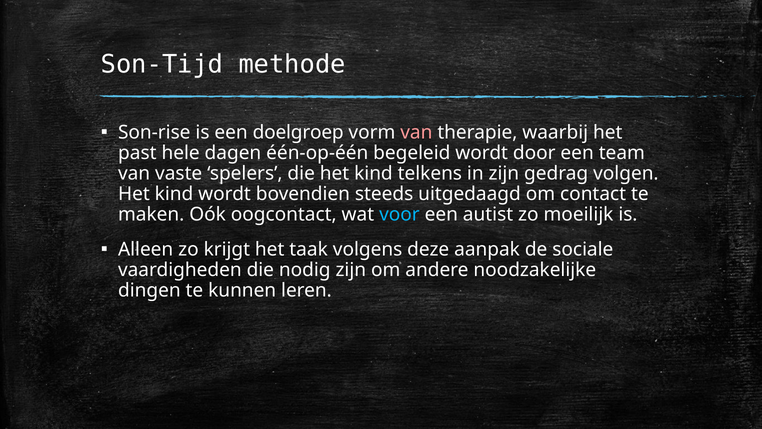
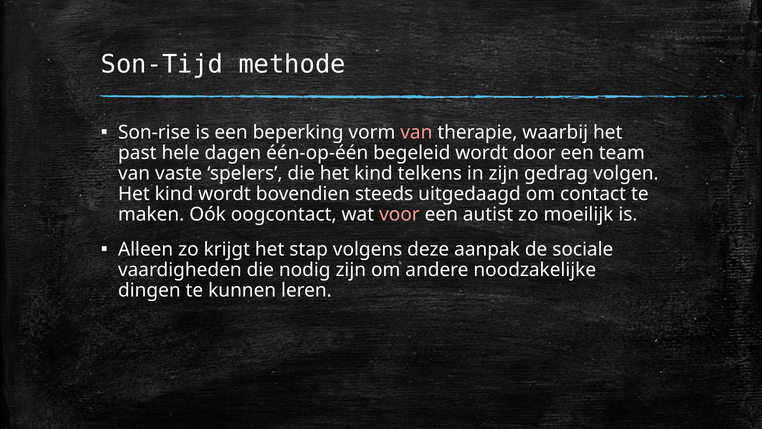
doelgroep: doelgroep -> beperking
voor colour: light blue -> pink
taak: taak -> stap
